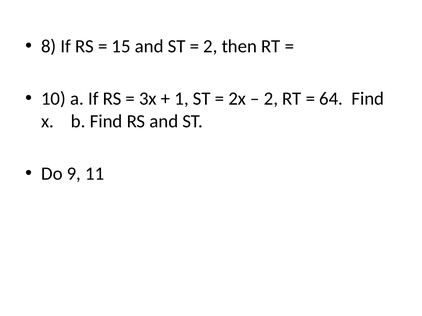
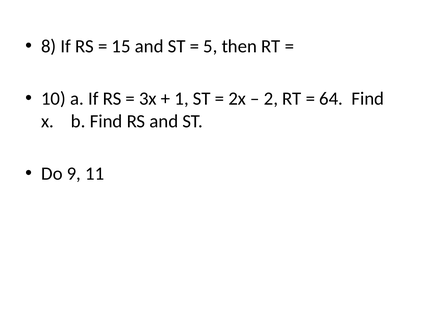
2 at (210, 46): 2 -> 5
